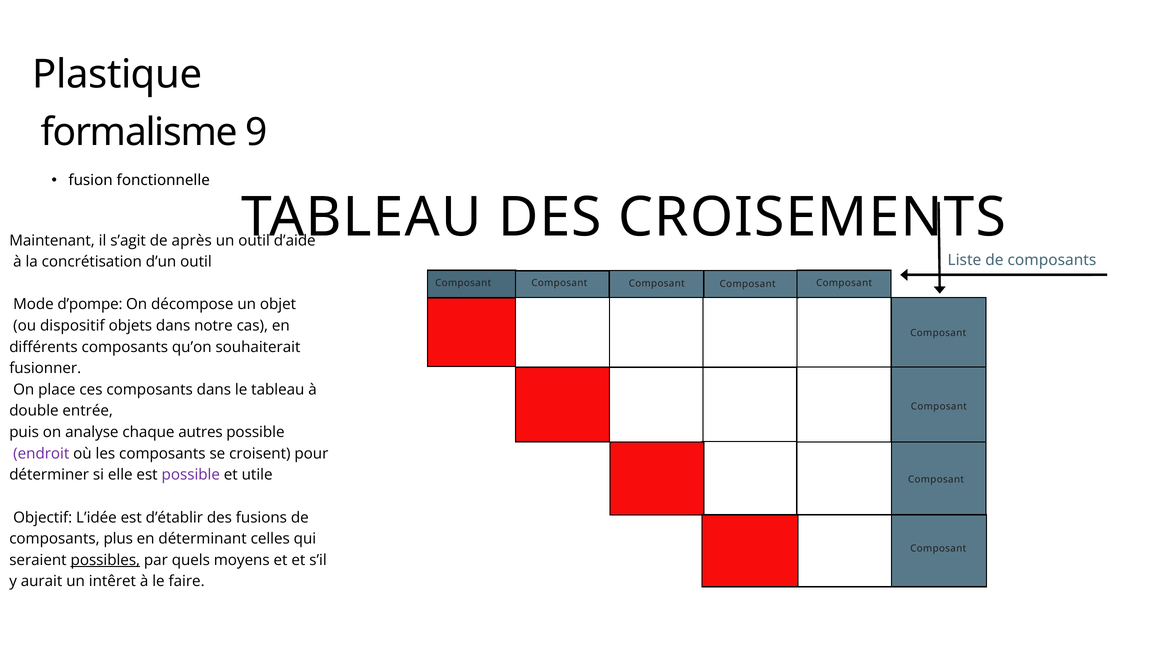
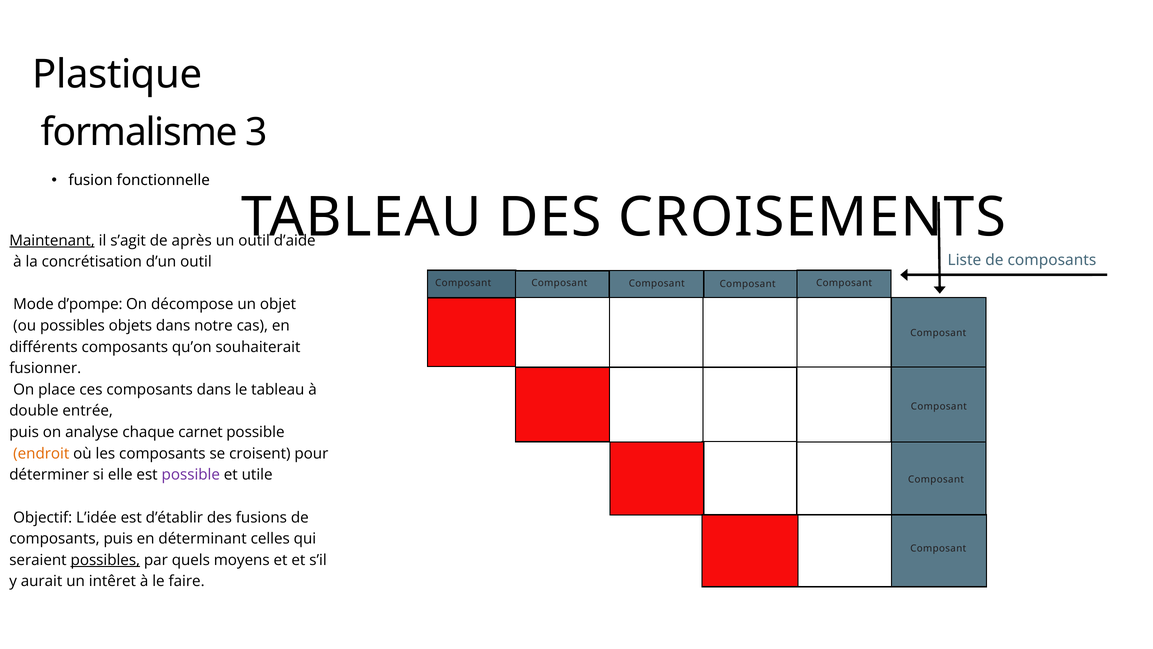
9: 9 -> 3
Maintenant underline: none -> present
ou dispositif: dispositif -> possibles
chaque autres: autres -> carnet
endroit colour: purple -> orange
composants plus: plus -> puis
